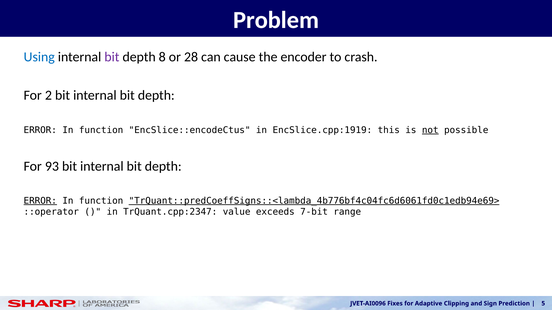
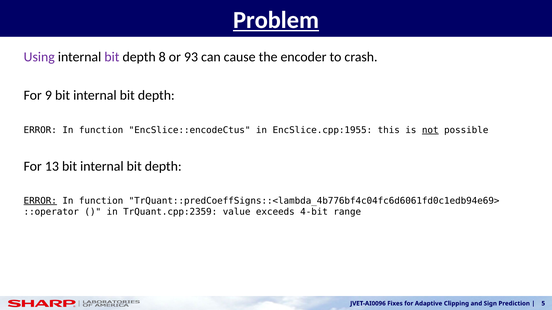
Problem underline: none -> present
Using colour: blue -> purple
28: 28 -> 93
2: 2 -> 9
EncSlice.cpp:1919: EncSlice.cpp:1919 -> EncSlice.cpp:1955
93: 93 -> 13
TrQuant::predCoeffSigns::<lambda_4b776bf4c04fc6d6061fd0c1edb94e69> underline: present -> none
TrQuant.cpp:2347: TrQuant.cpp:2347 -> TrQuant.cpp:2359
7-bit: 7-bit -> 4-bit
